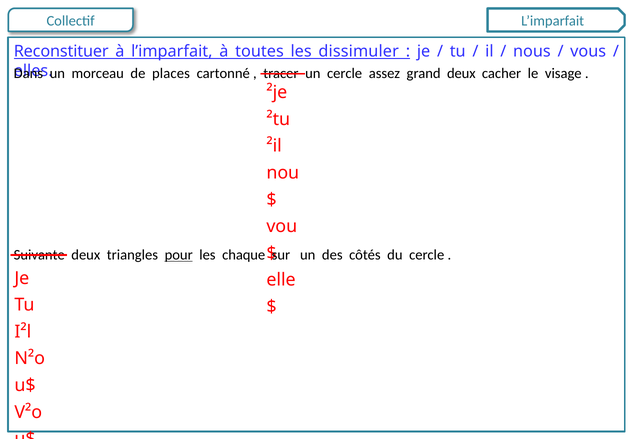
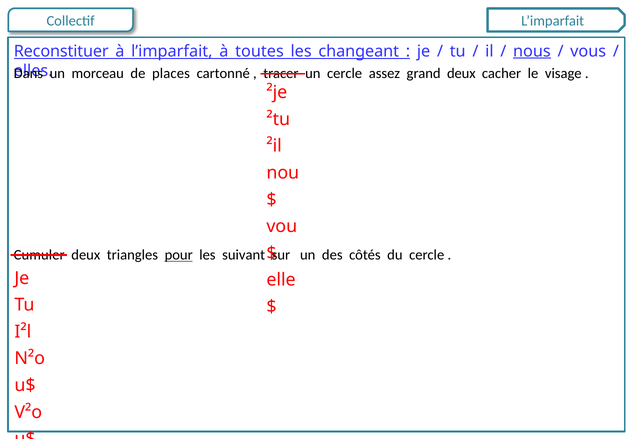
dissimuler: dissimuler -> changeant
nous underline: none -> present
Suivante: Suivante -> Cumuler
chaque: chaque -> suivant
